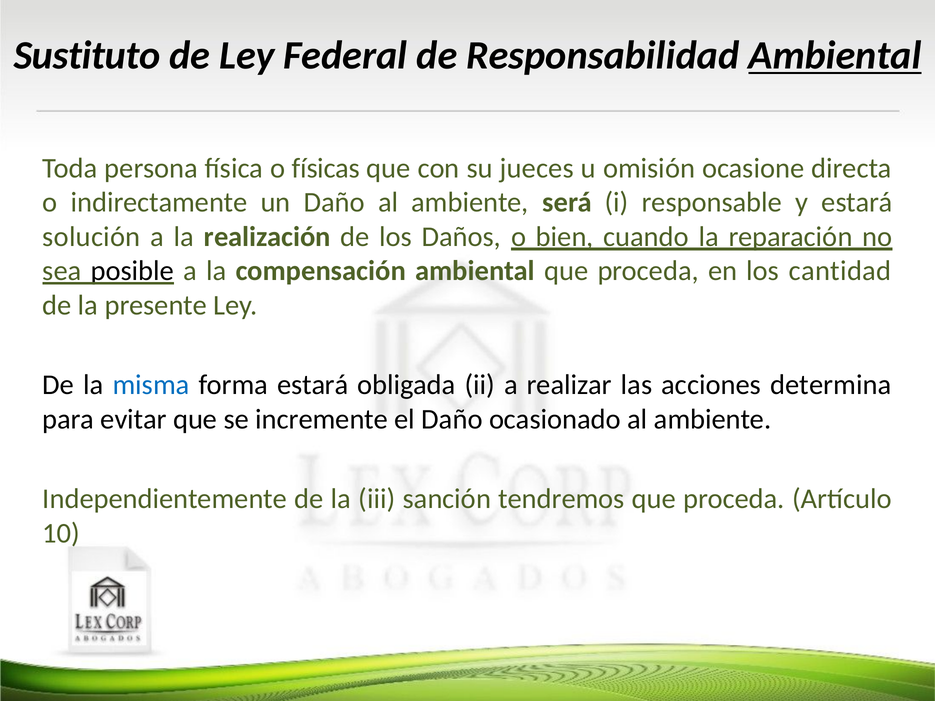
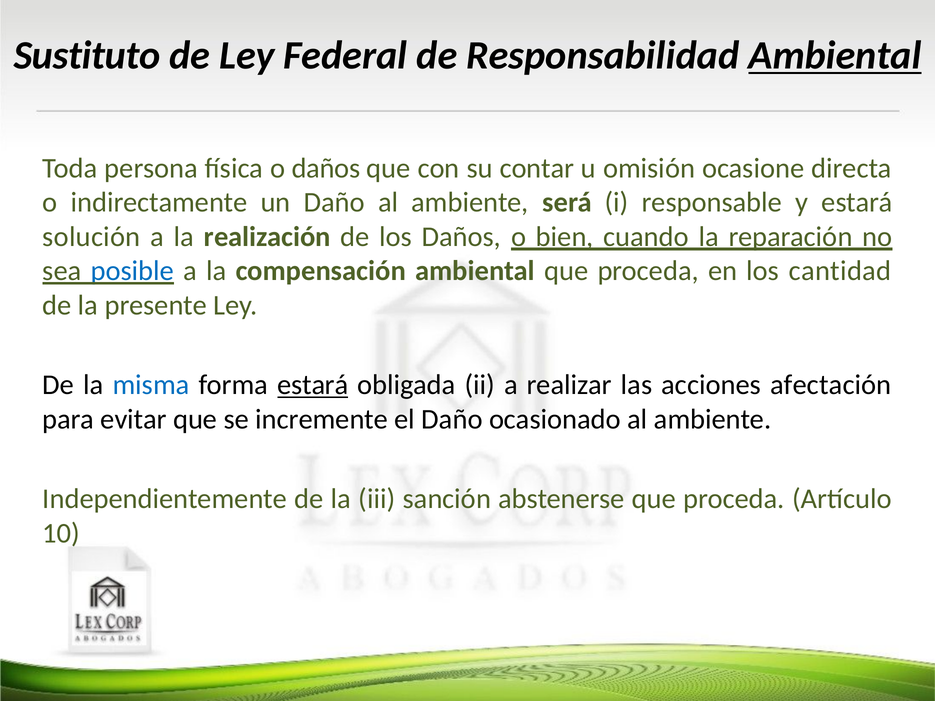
o físicas: físicas -> daños
jueces: jueces -> contar
posible colour: black -> blue
estará at (313, 385) underline: none -> present
determina: determina -> afectación
tendremos: tendremos -> abstenerse
